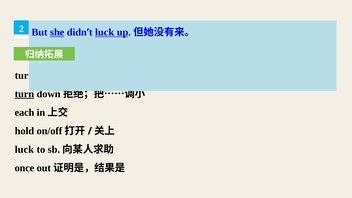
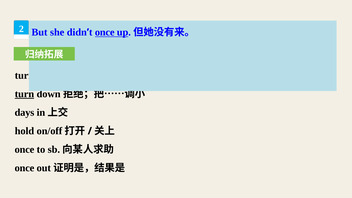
she underline: present -> none
luck at (105, 32): luck -> once
each: each -> days
luck at (24, 149): luck -> once
